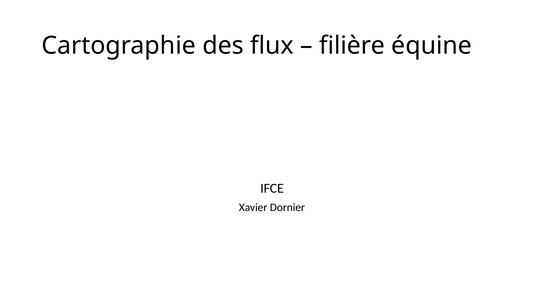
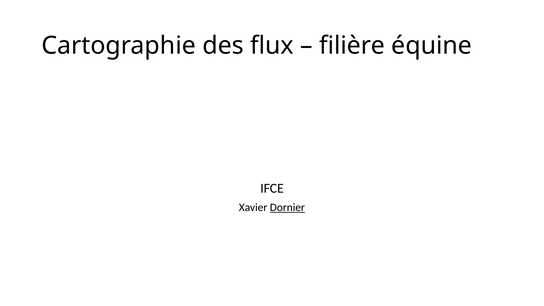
Dornier underline: none -> present
